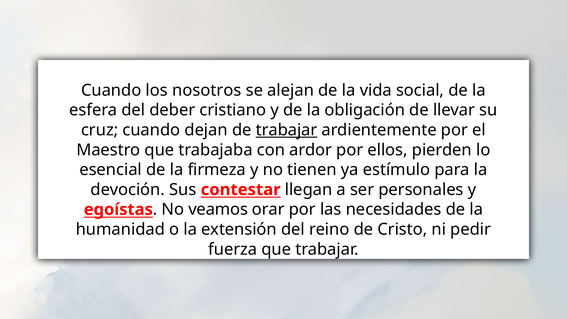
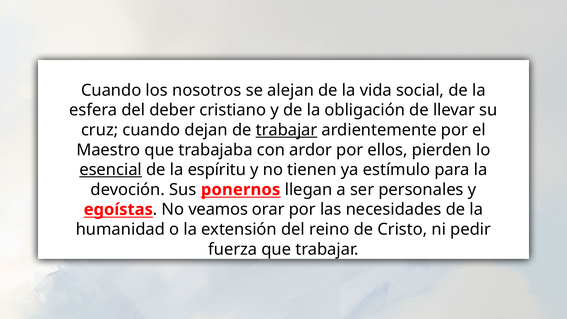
esencial underline: none -> present
firmeza: firmeza -> espíritu
contestar: contestar -> ponernos
